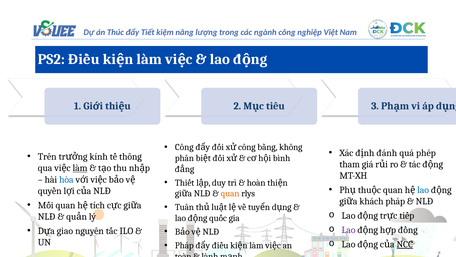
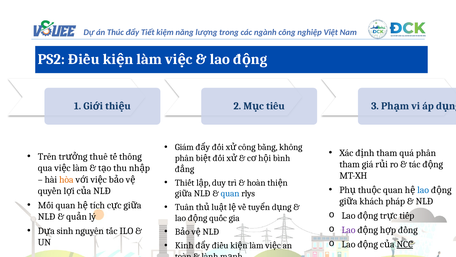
Công at (184, 147): Công -> Giám
đánh at (387, 153): đánh -> tham
quá phép: phép -> phần
kính: kính -> thuê
làm at (80, 168) underline: present -> none
hòa colour: blue -> orange
quan at (230, 193) colour: orange -> blue
giao: giao -> sinh
Pháp at (184, 245): Pháp -> Kinh
